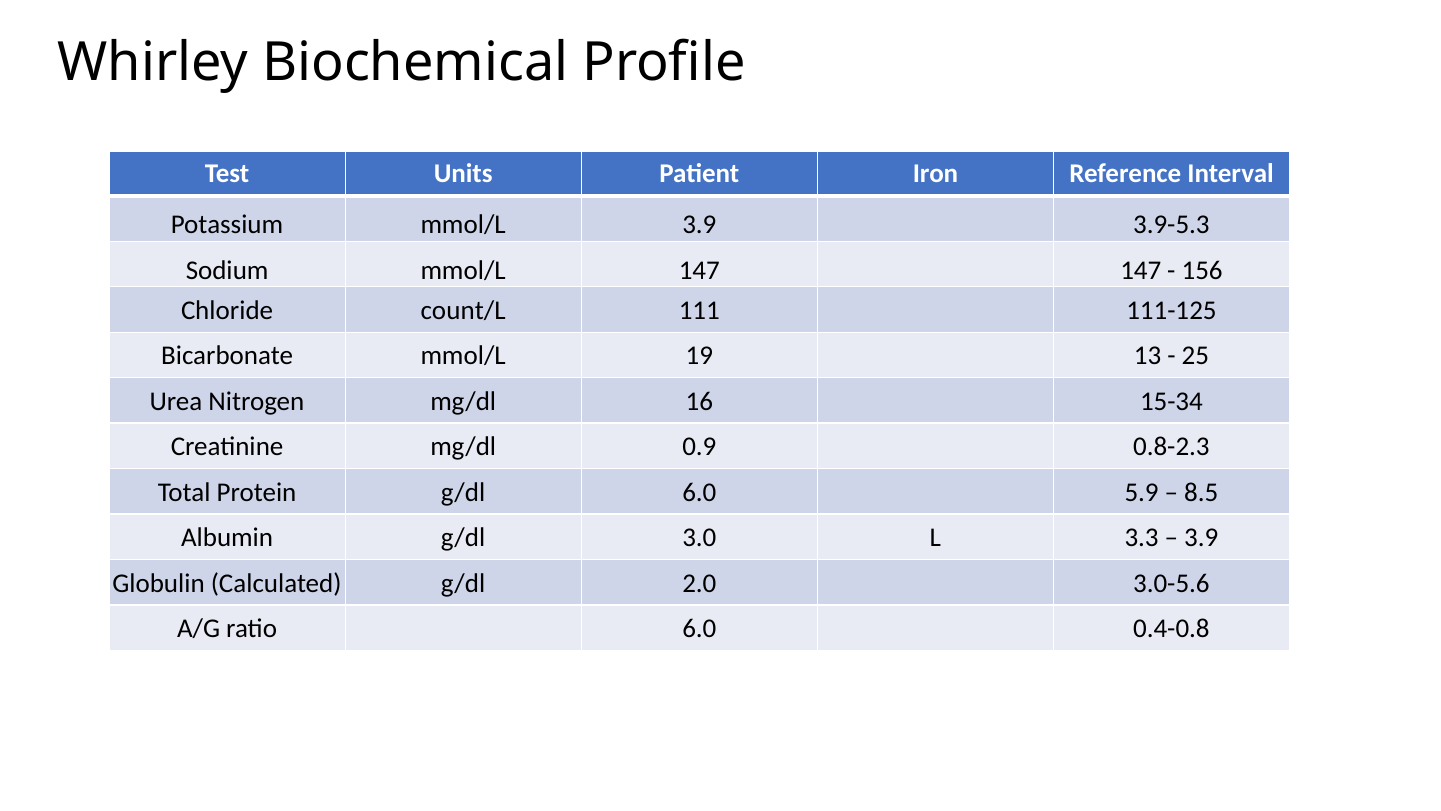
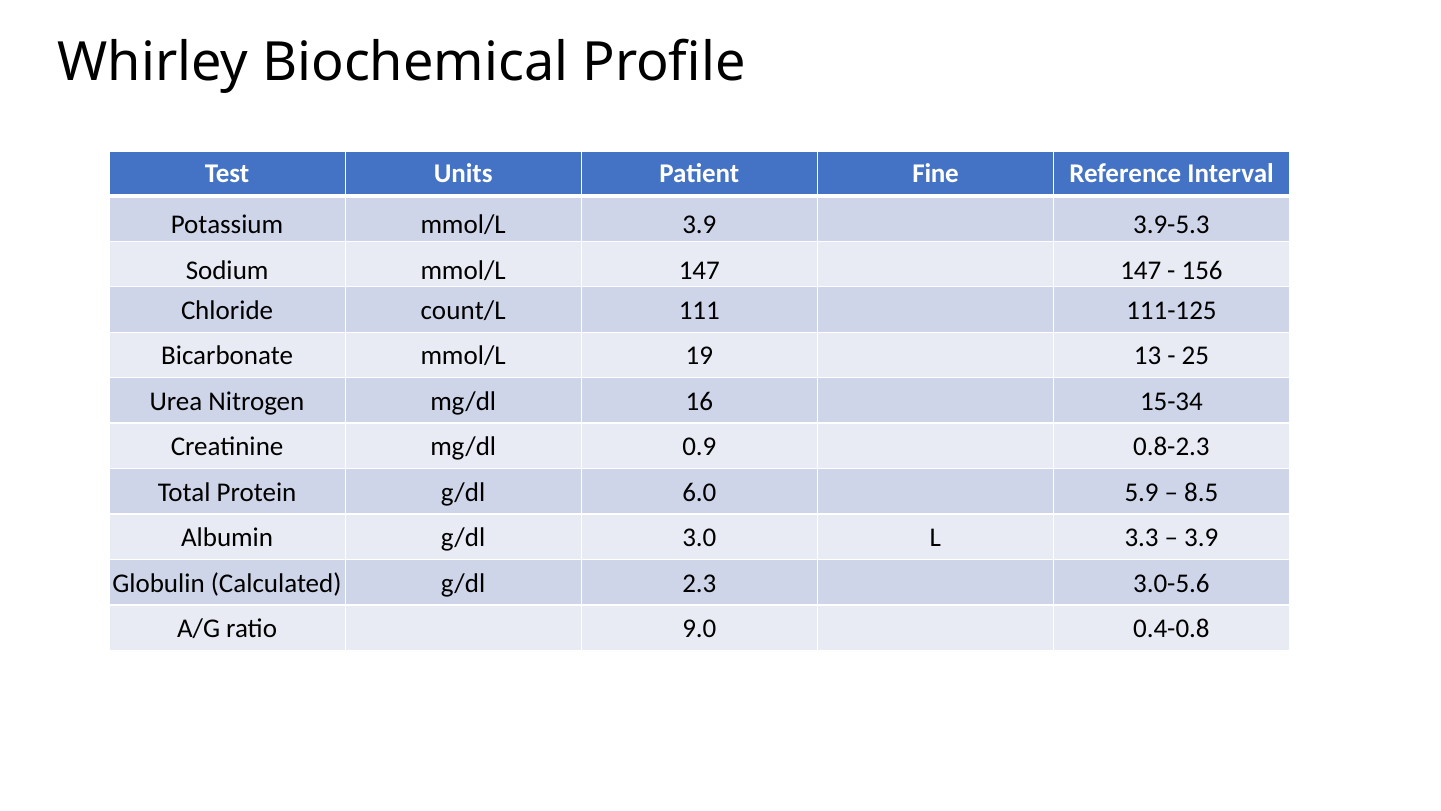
Iron: Iron -> Fine
2.0: 2.0 -> 2.3
ratio 6.0: 6.0 -> 9.0
